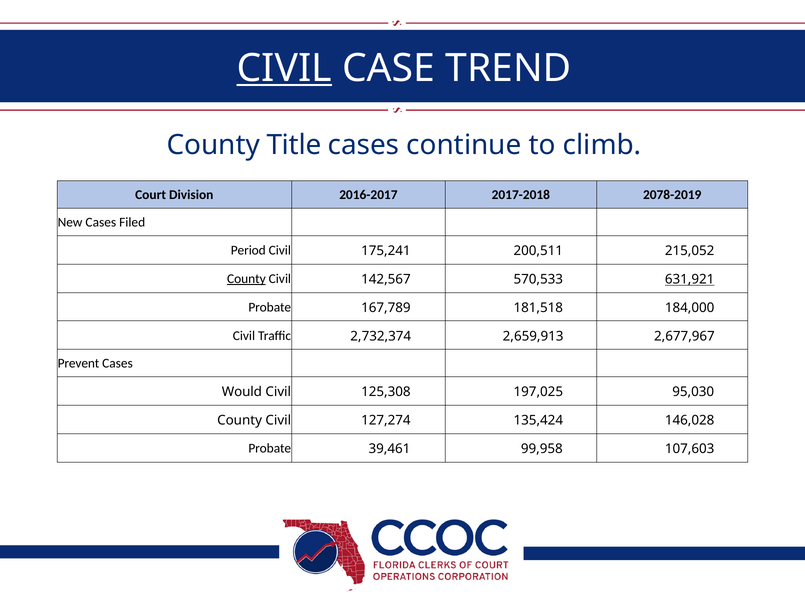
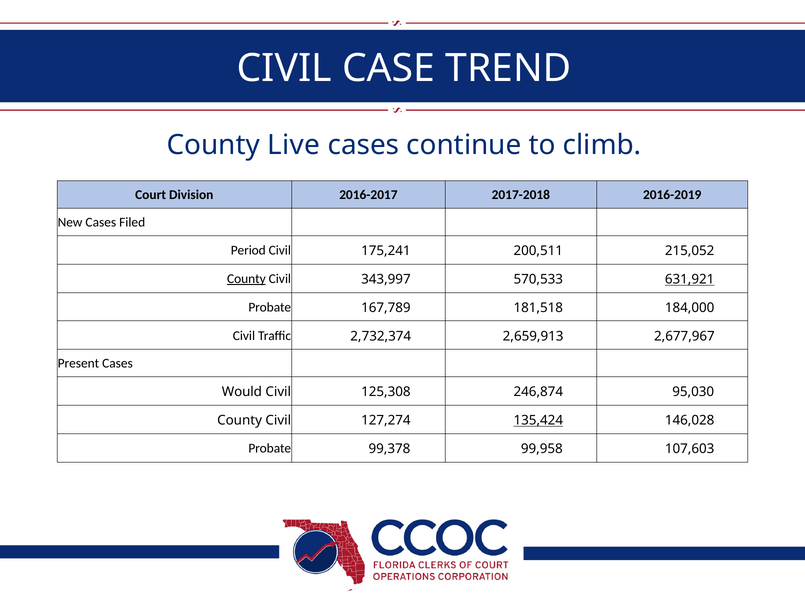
CIVIL at (284, 68) underline: present -> none
Title: Title -> Live
2078-2019: 2078-2019 -> 2016-2019
142,567: 142,567 -> 343,997
Prevent: Prevent -> Present
197,025: 197,025 -> 246,874
135,424 underline: none -> present
39,461: 39,461 -> 99,378
